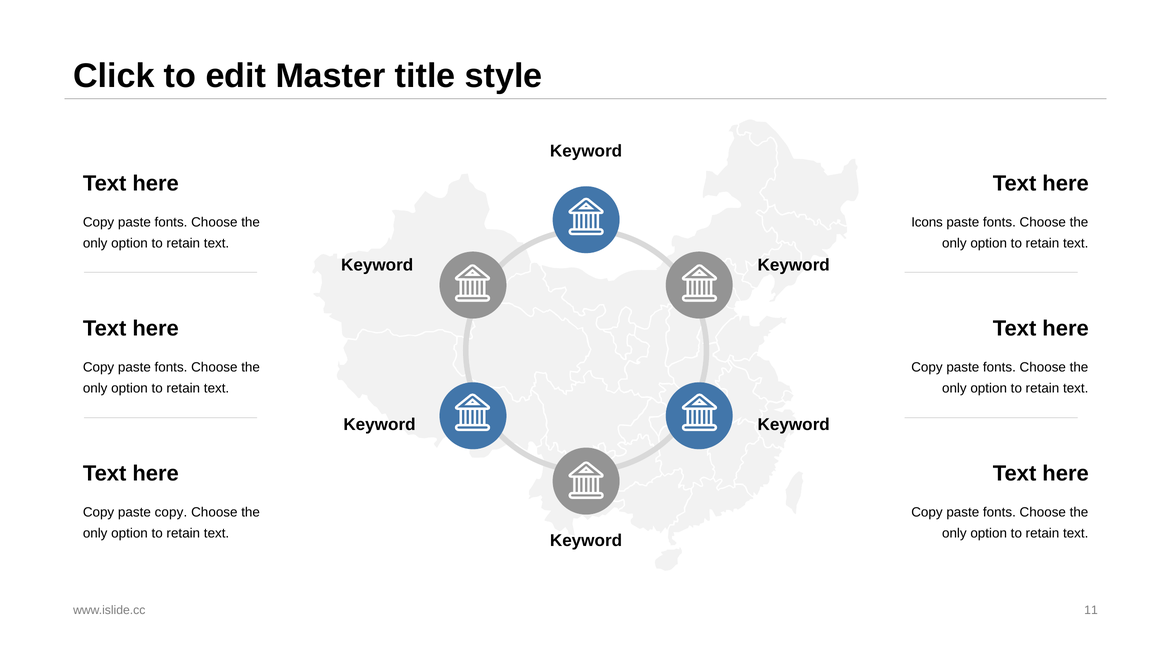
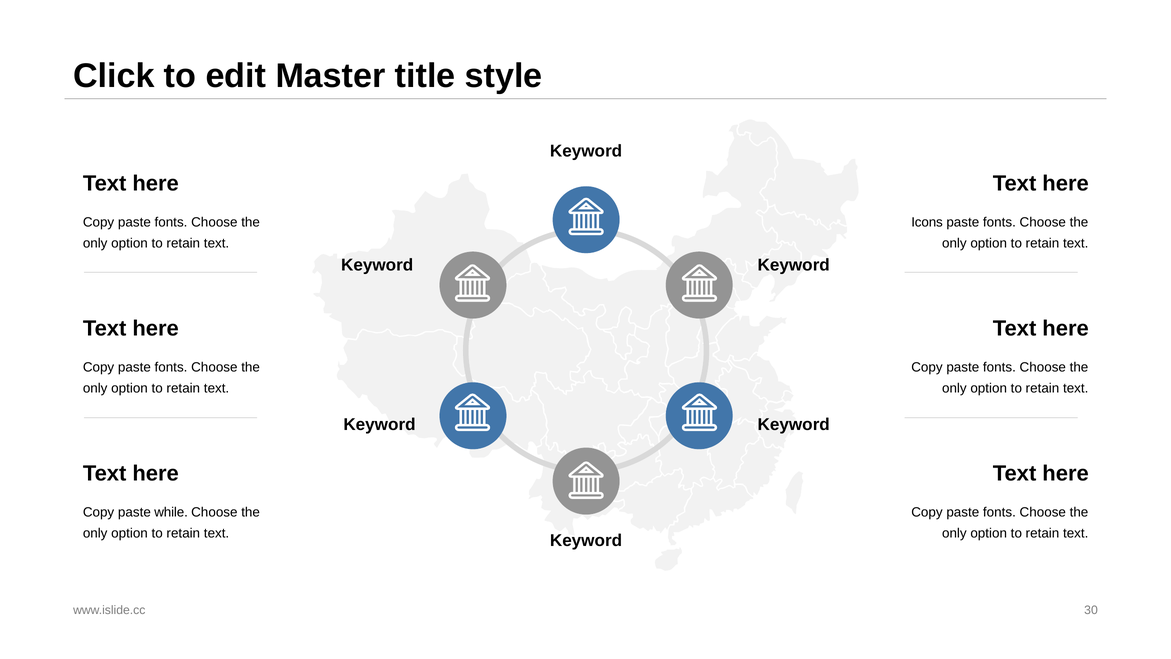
paste copy: copy -> while
11: 11 -> 30
